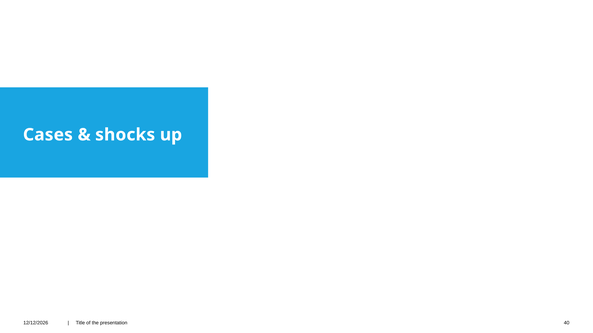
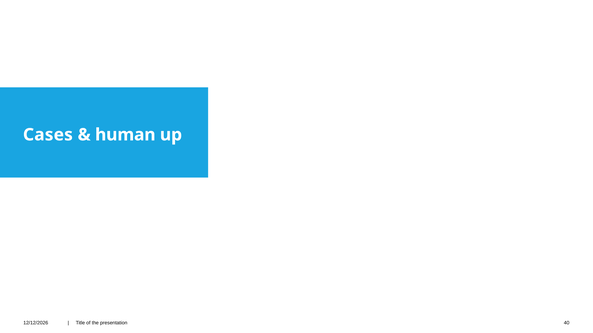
shocks: shocks -> human
